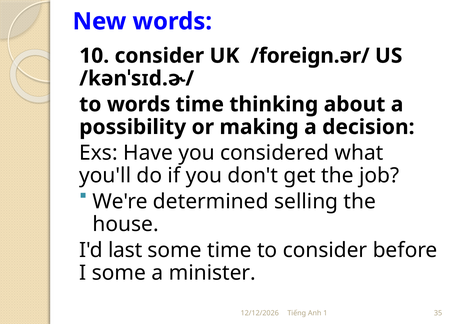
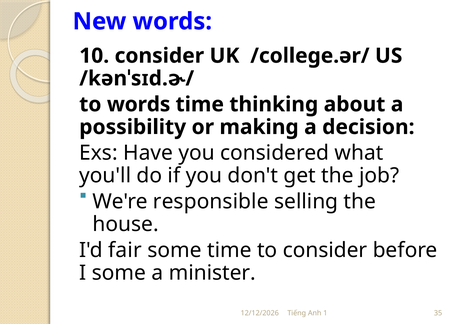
/foreign.ər/: /foreign.ər/ -> /college.ər/
determined: determined -> responsible
last: last -> fair
